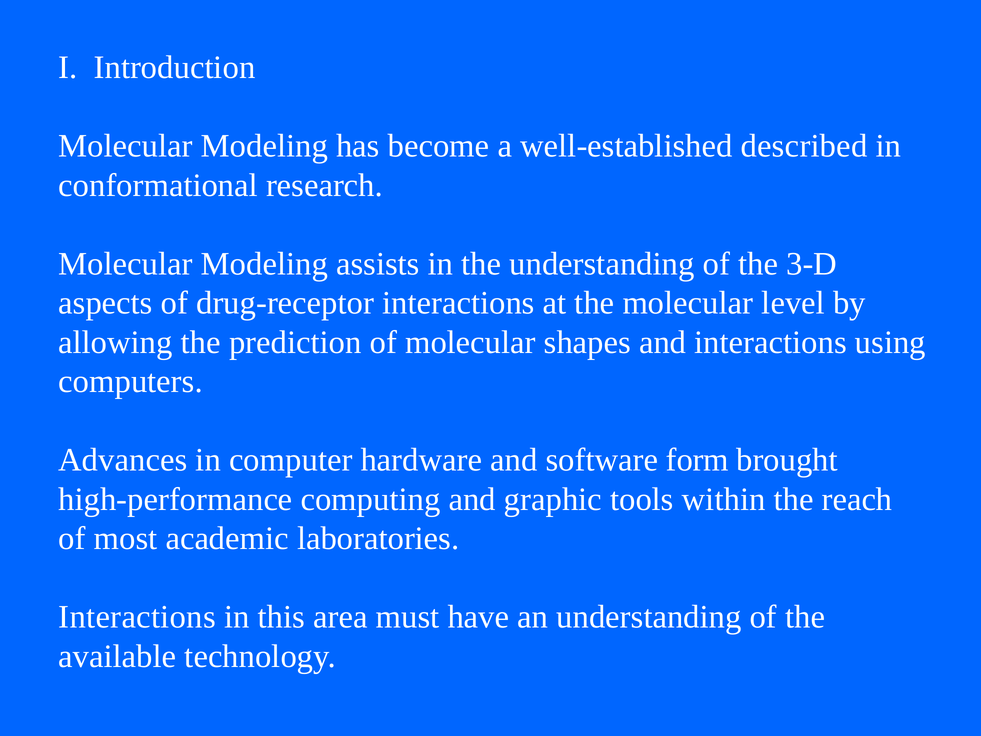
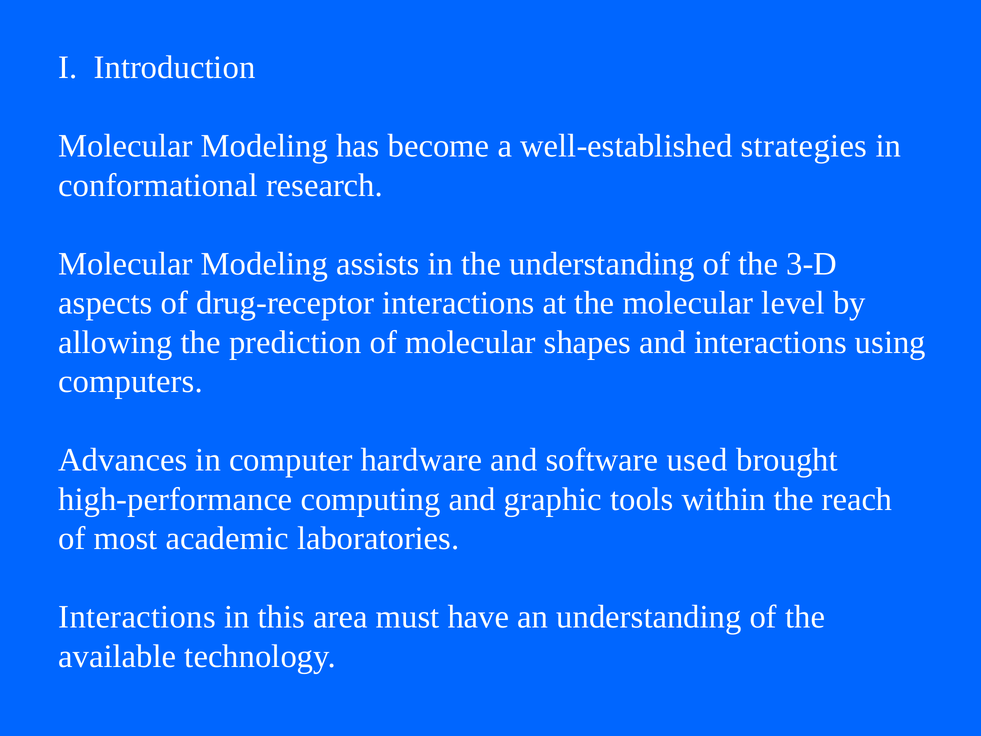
described: described -> strategies
form: form -> used
